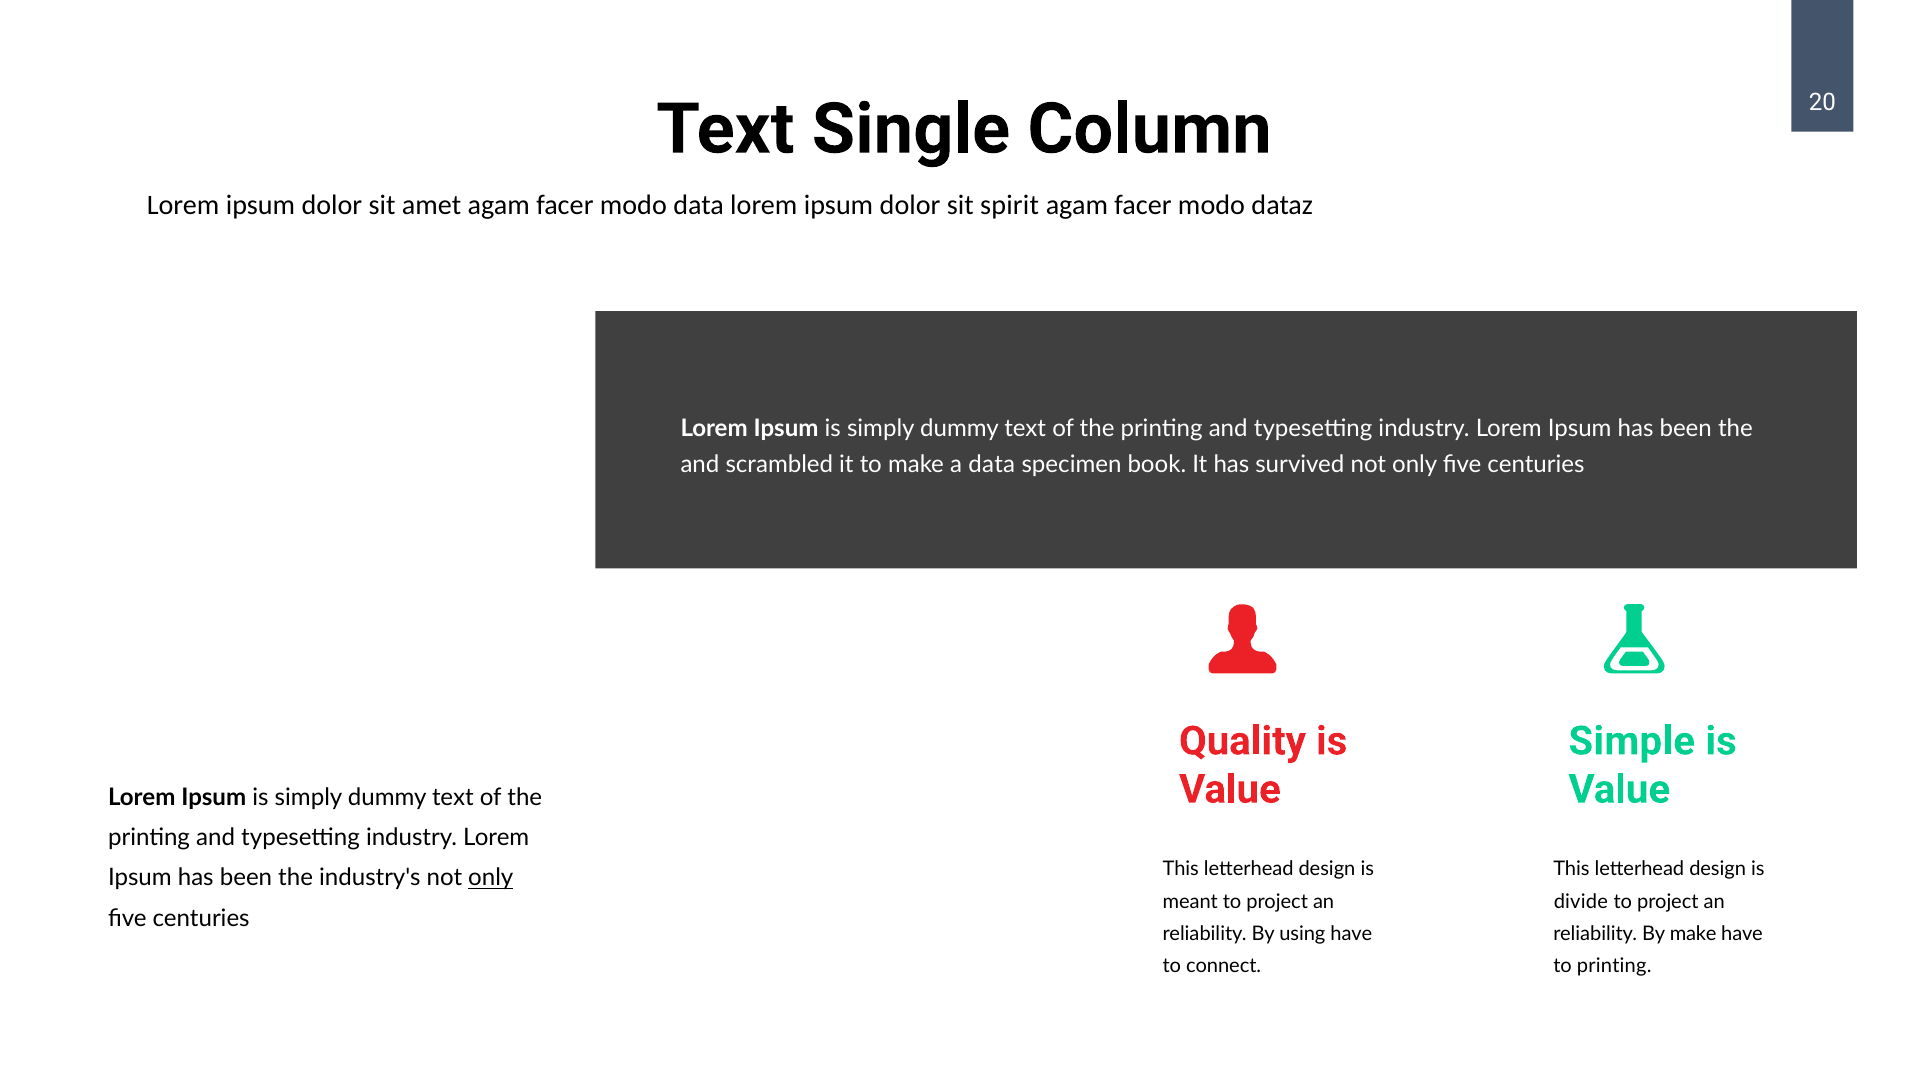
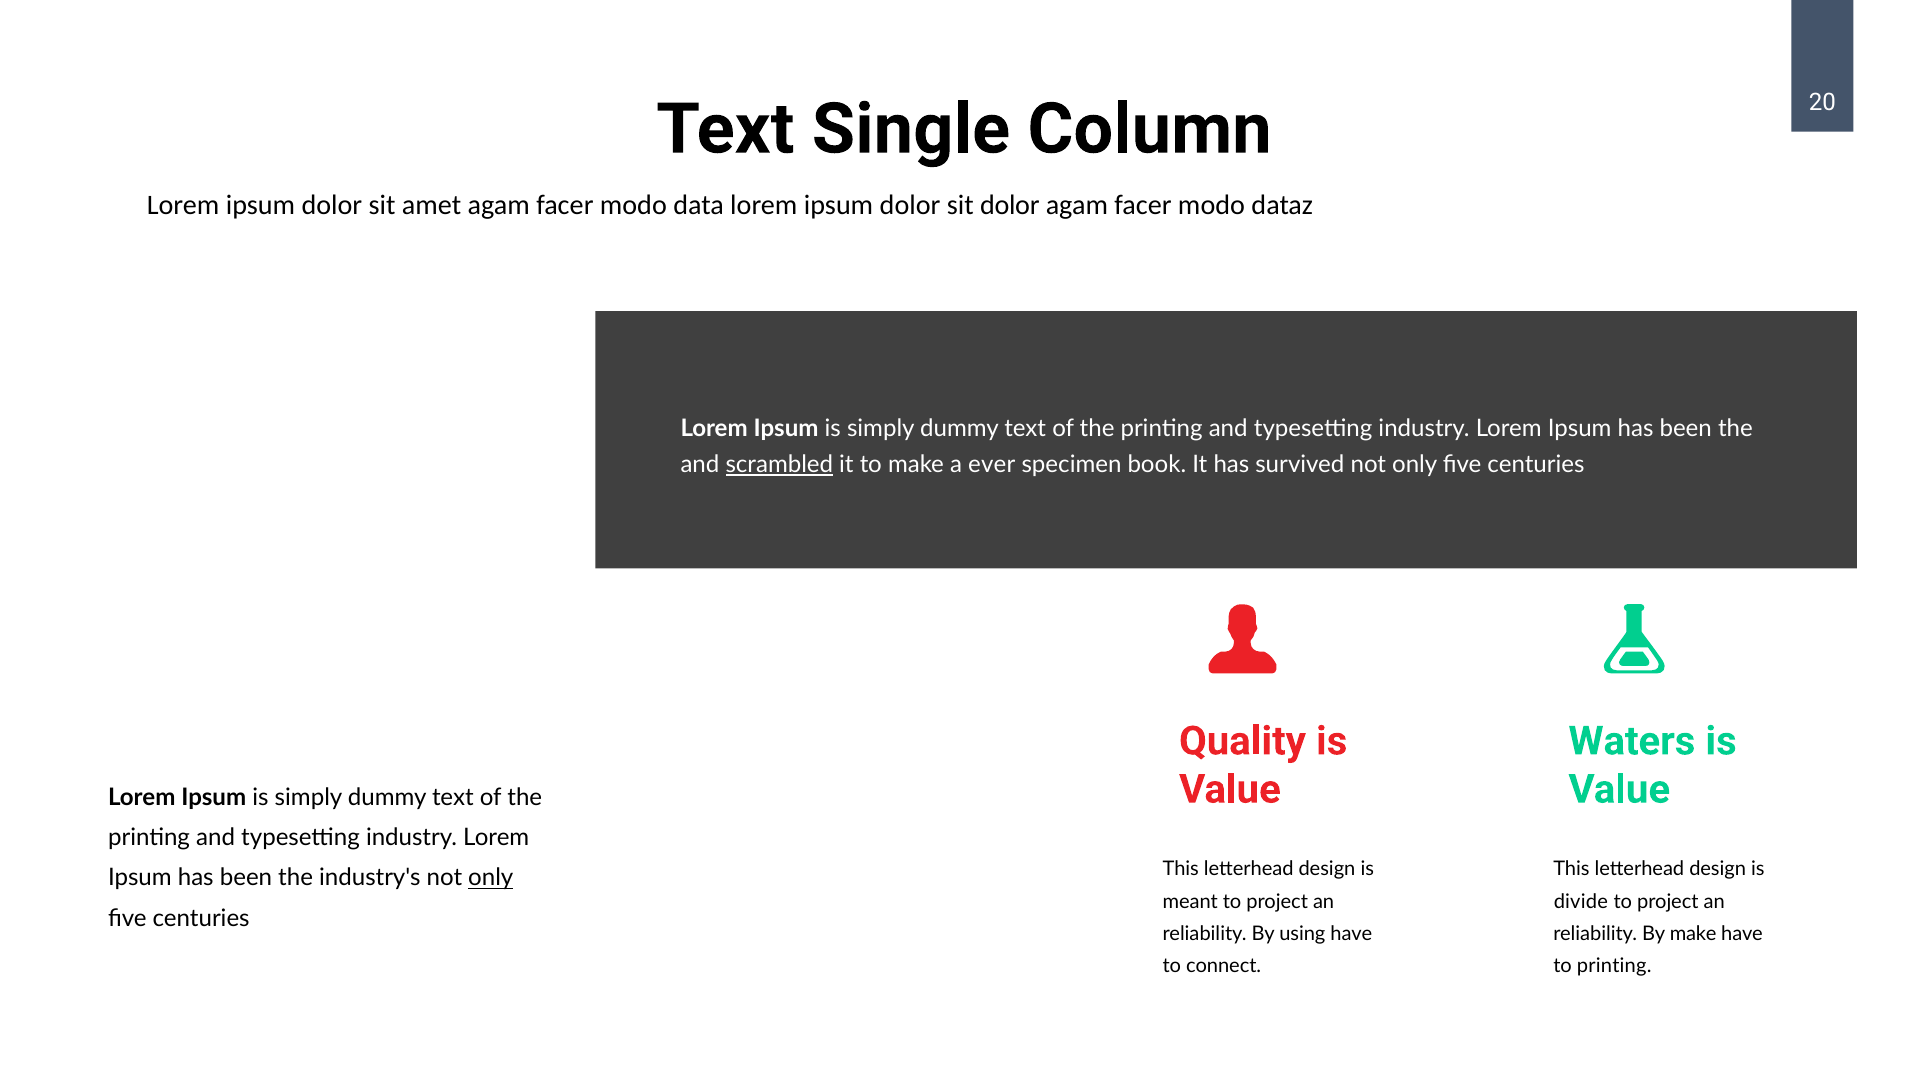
sit spirit: spirit -> dolor
scrambled underline: none -> present
a data: data -> ever
Simple: Simple -> Waters
